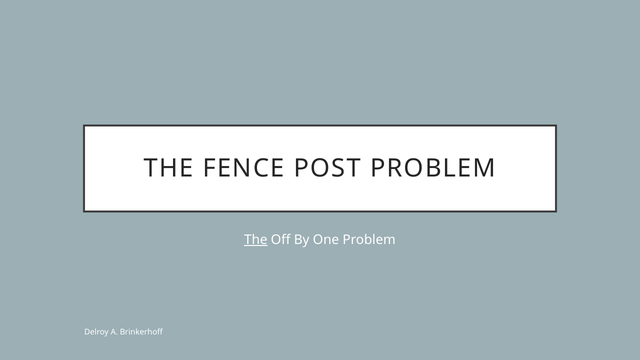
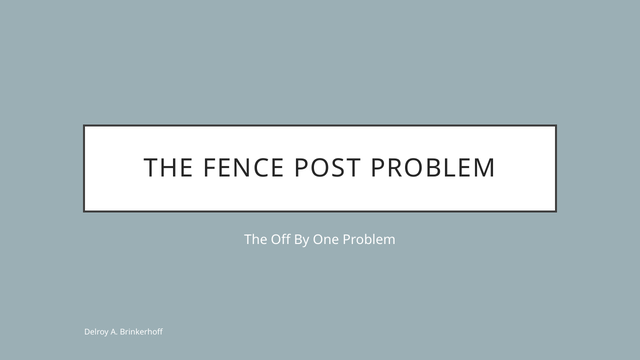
The at (256, 240) underline: present -> none
